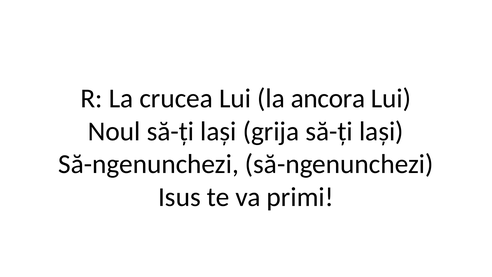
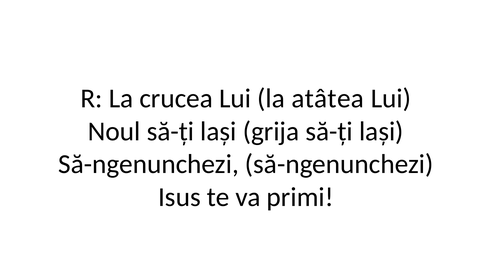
ancora: ancora -> atâtea
